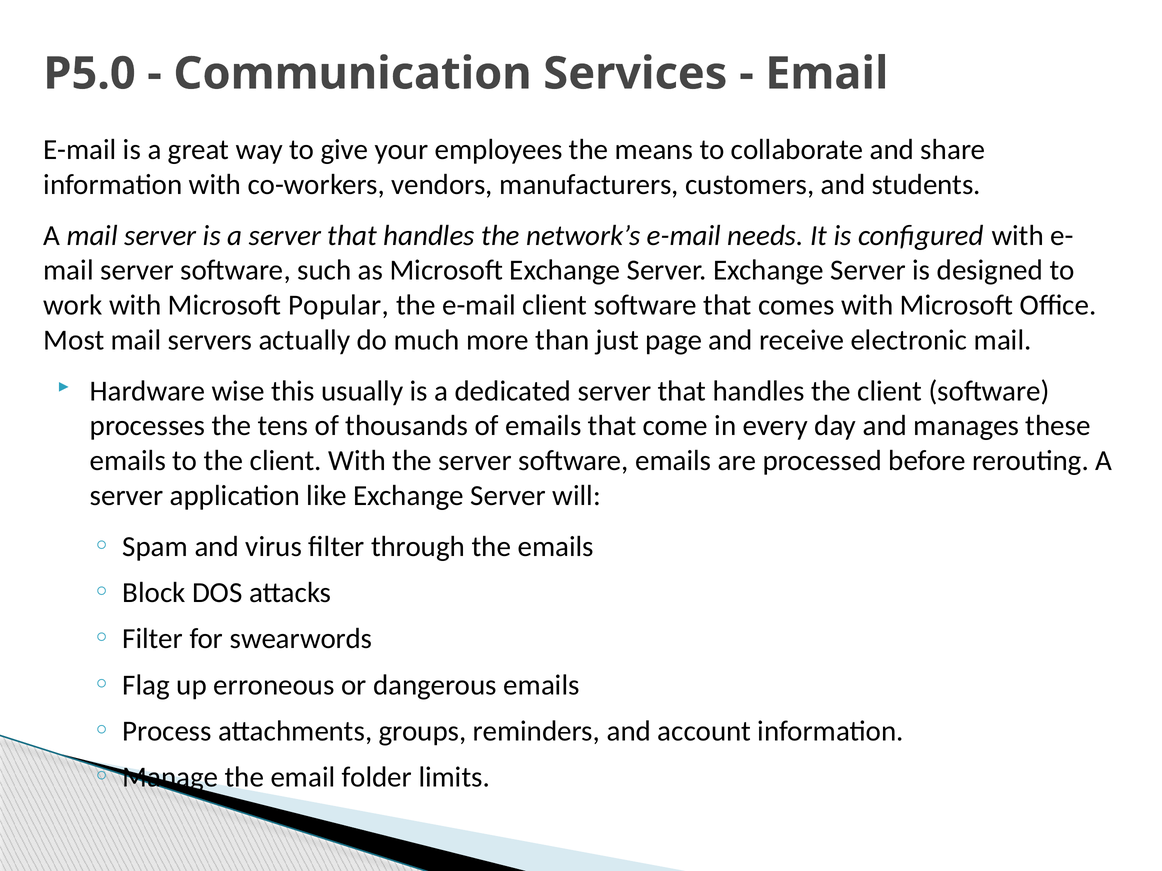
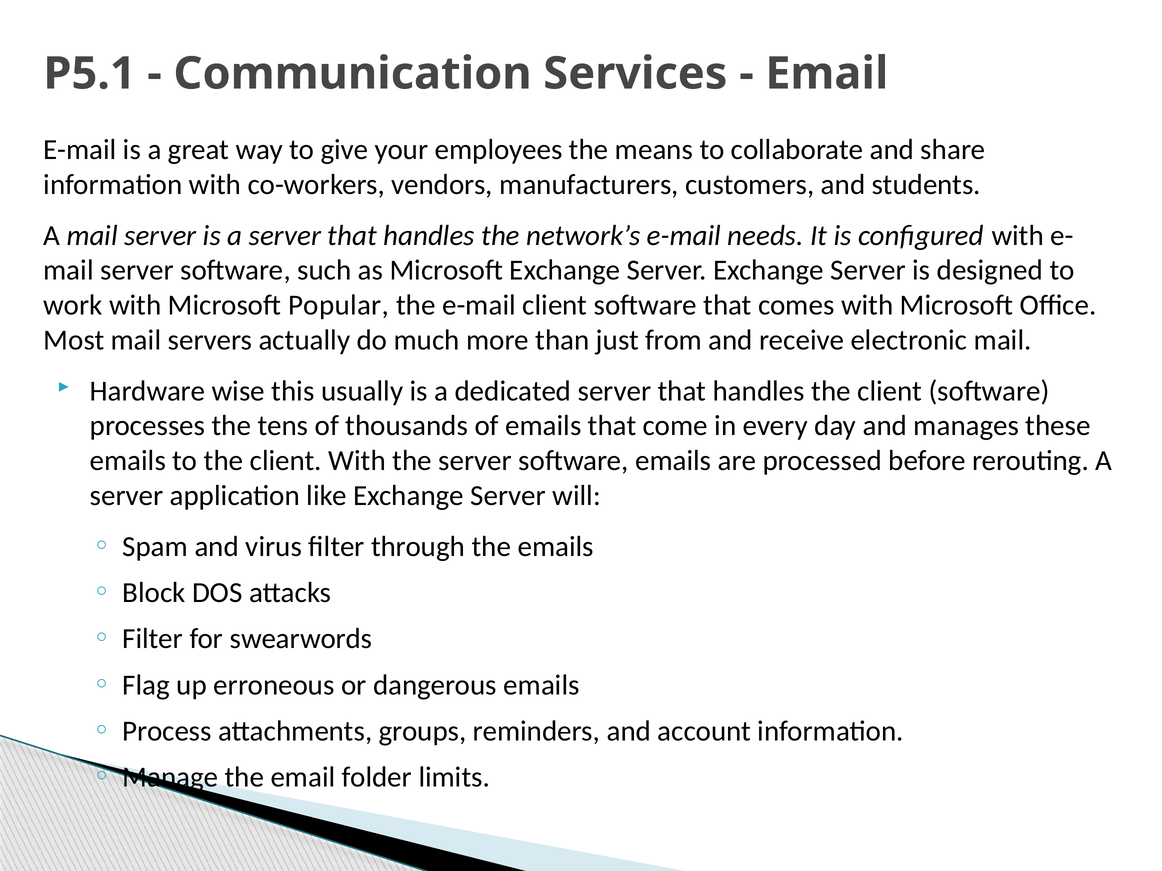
P5.0: P5.0 -> P5.1
page: page -> from
